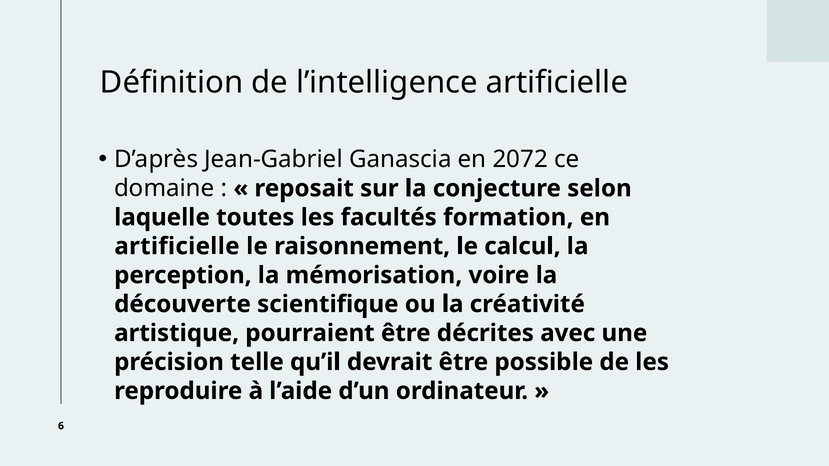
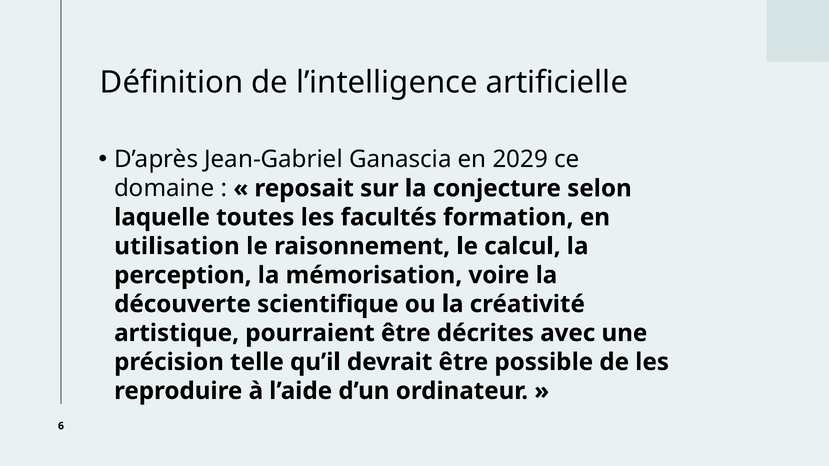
2072: 2072 -> 2029
artificielle at (177, 246): artificielle -> utilisation
